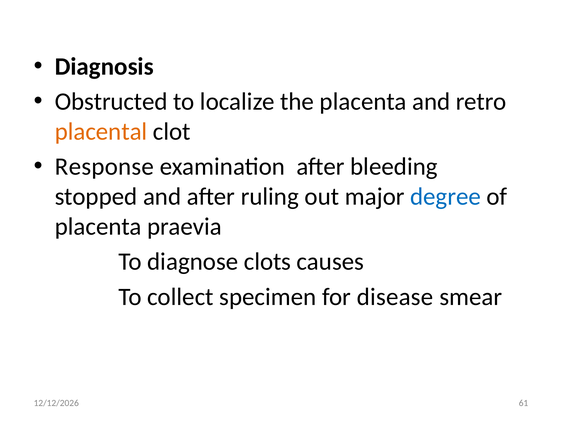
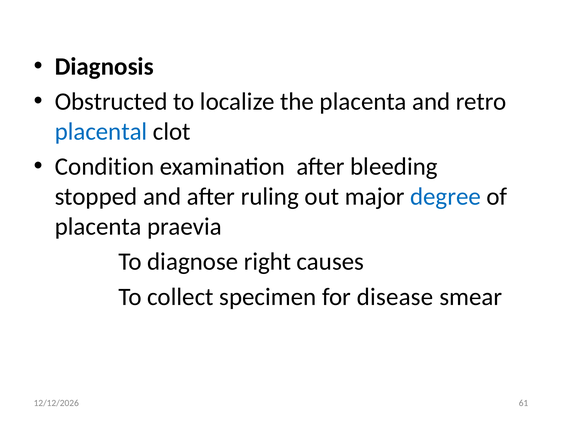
placental colour: orange -> blue
Response: Response -> Condition
clots: clots -> right
